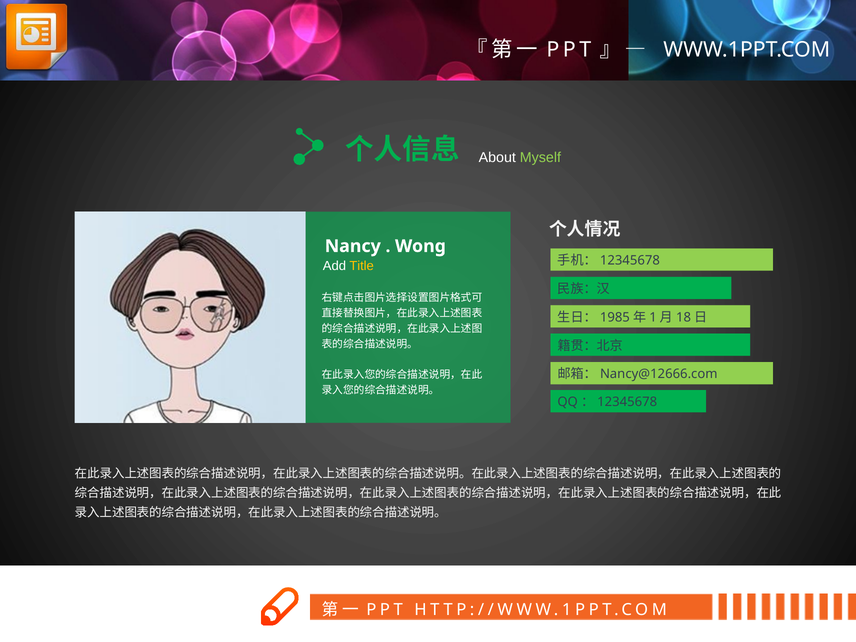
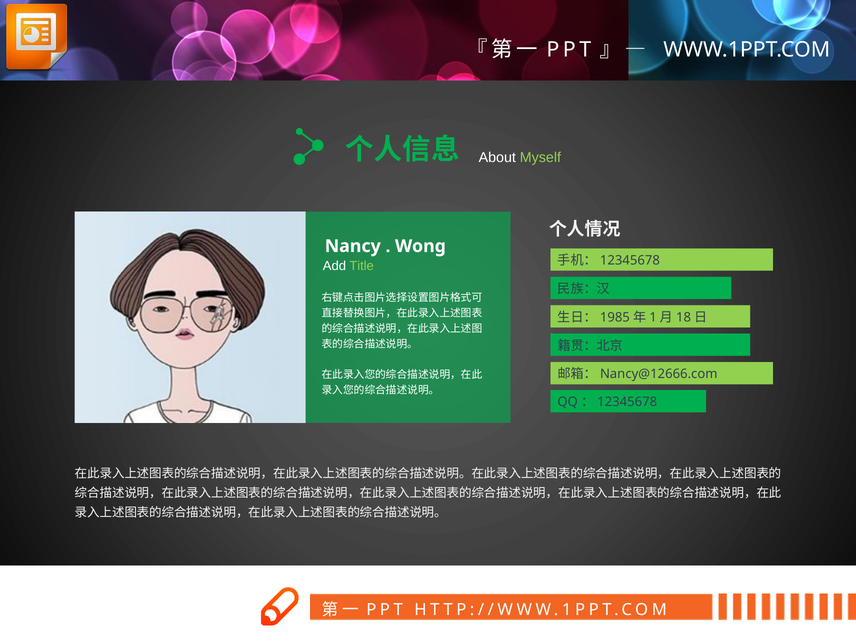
Title colour: yellow -> light green
